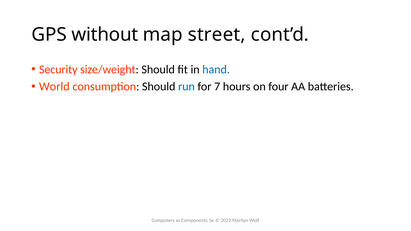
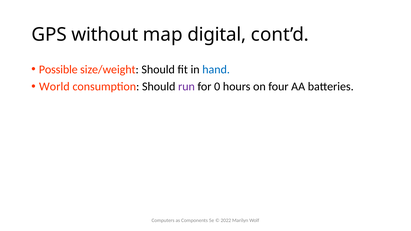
street: street -> digital
Security: Security -> Possible
run colour: blue -> purple
7: 7 -> 0
